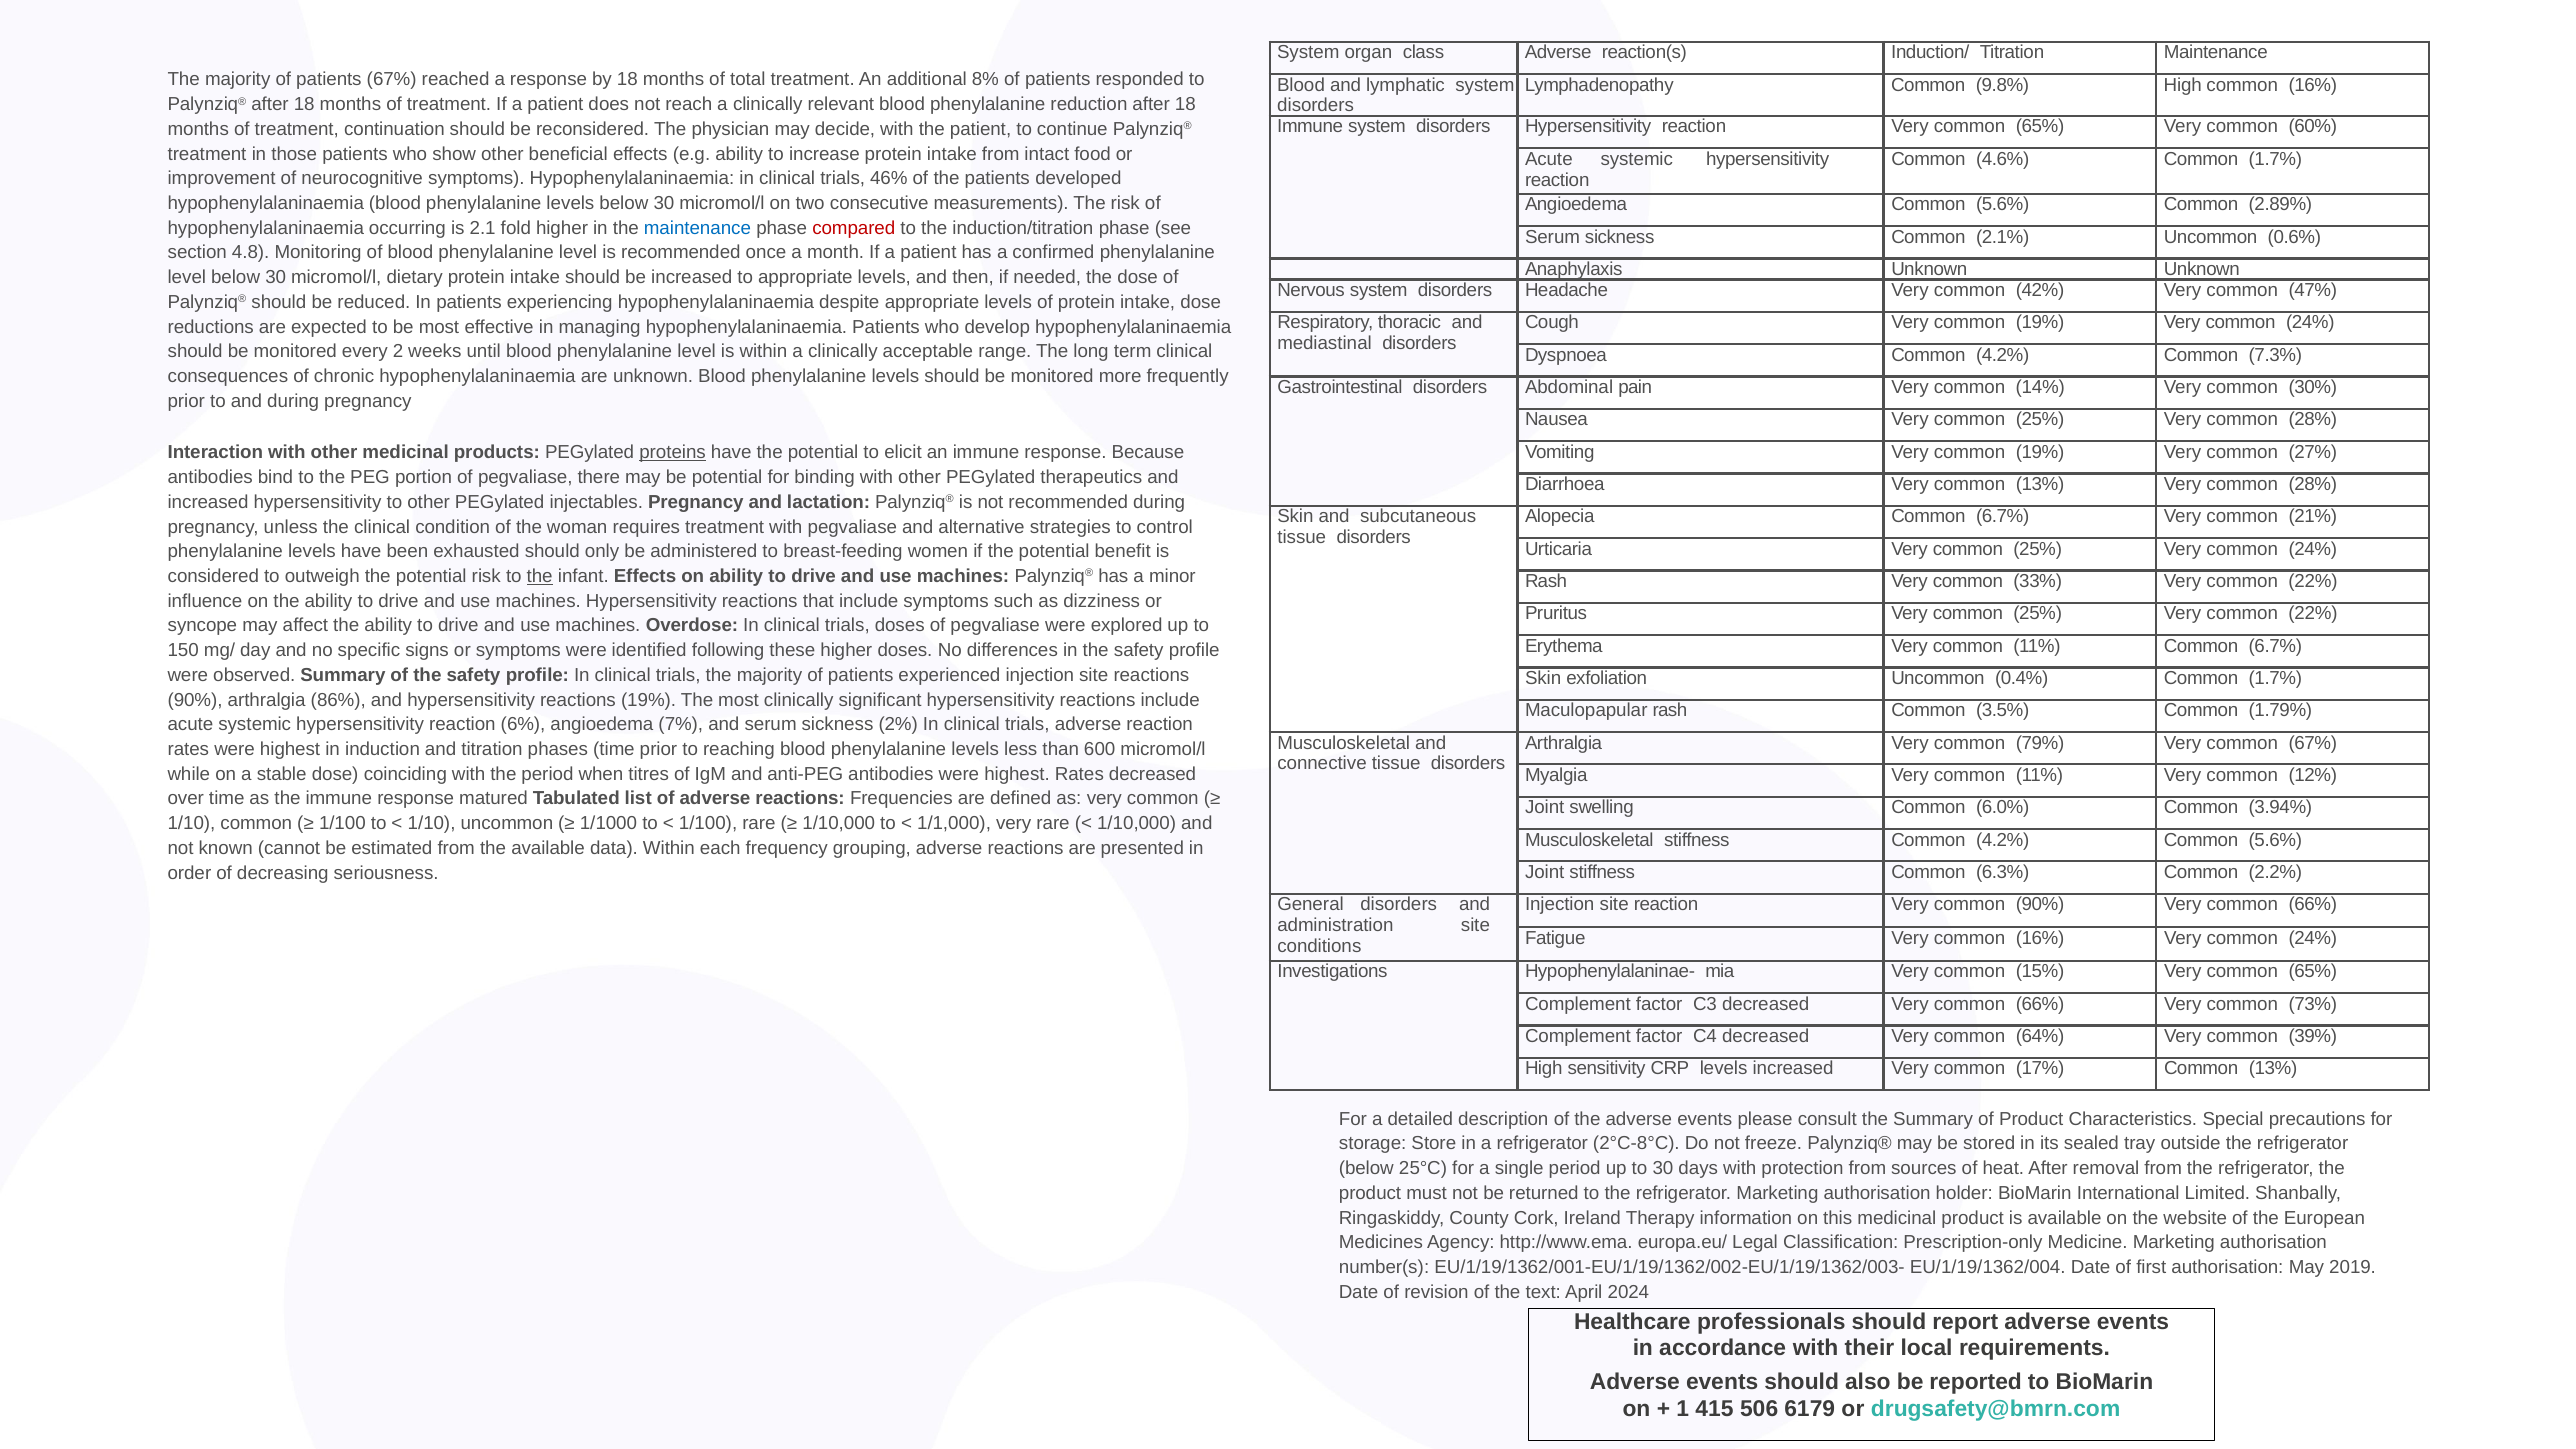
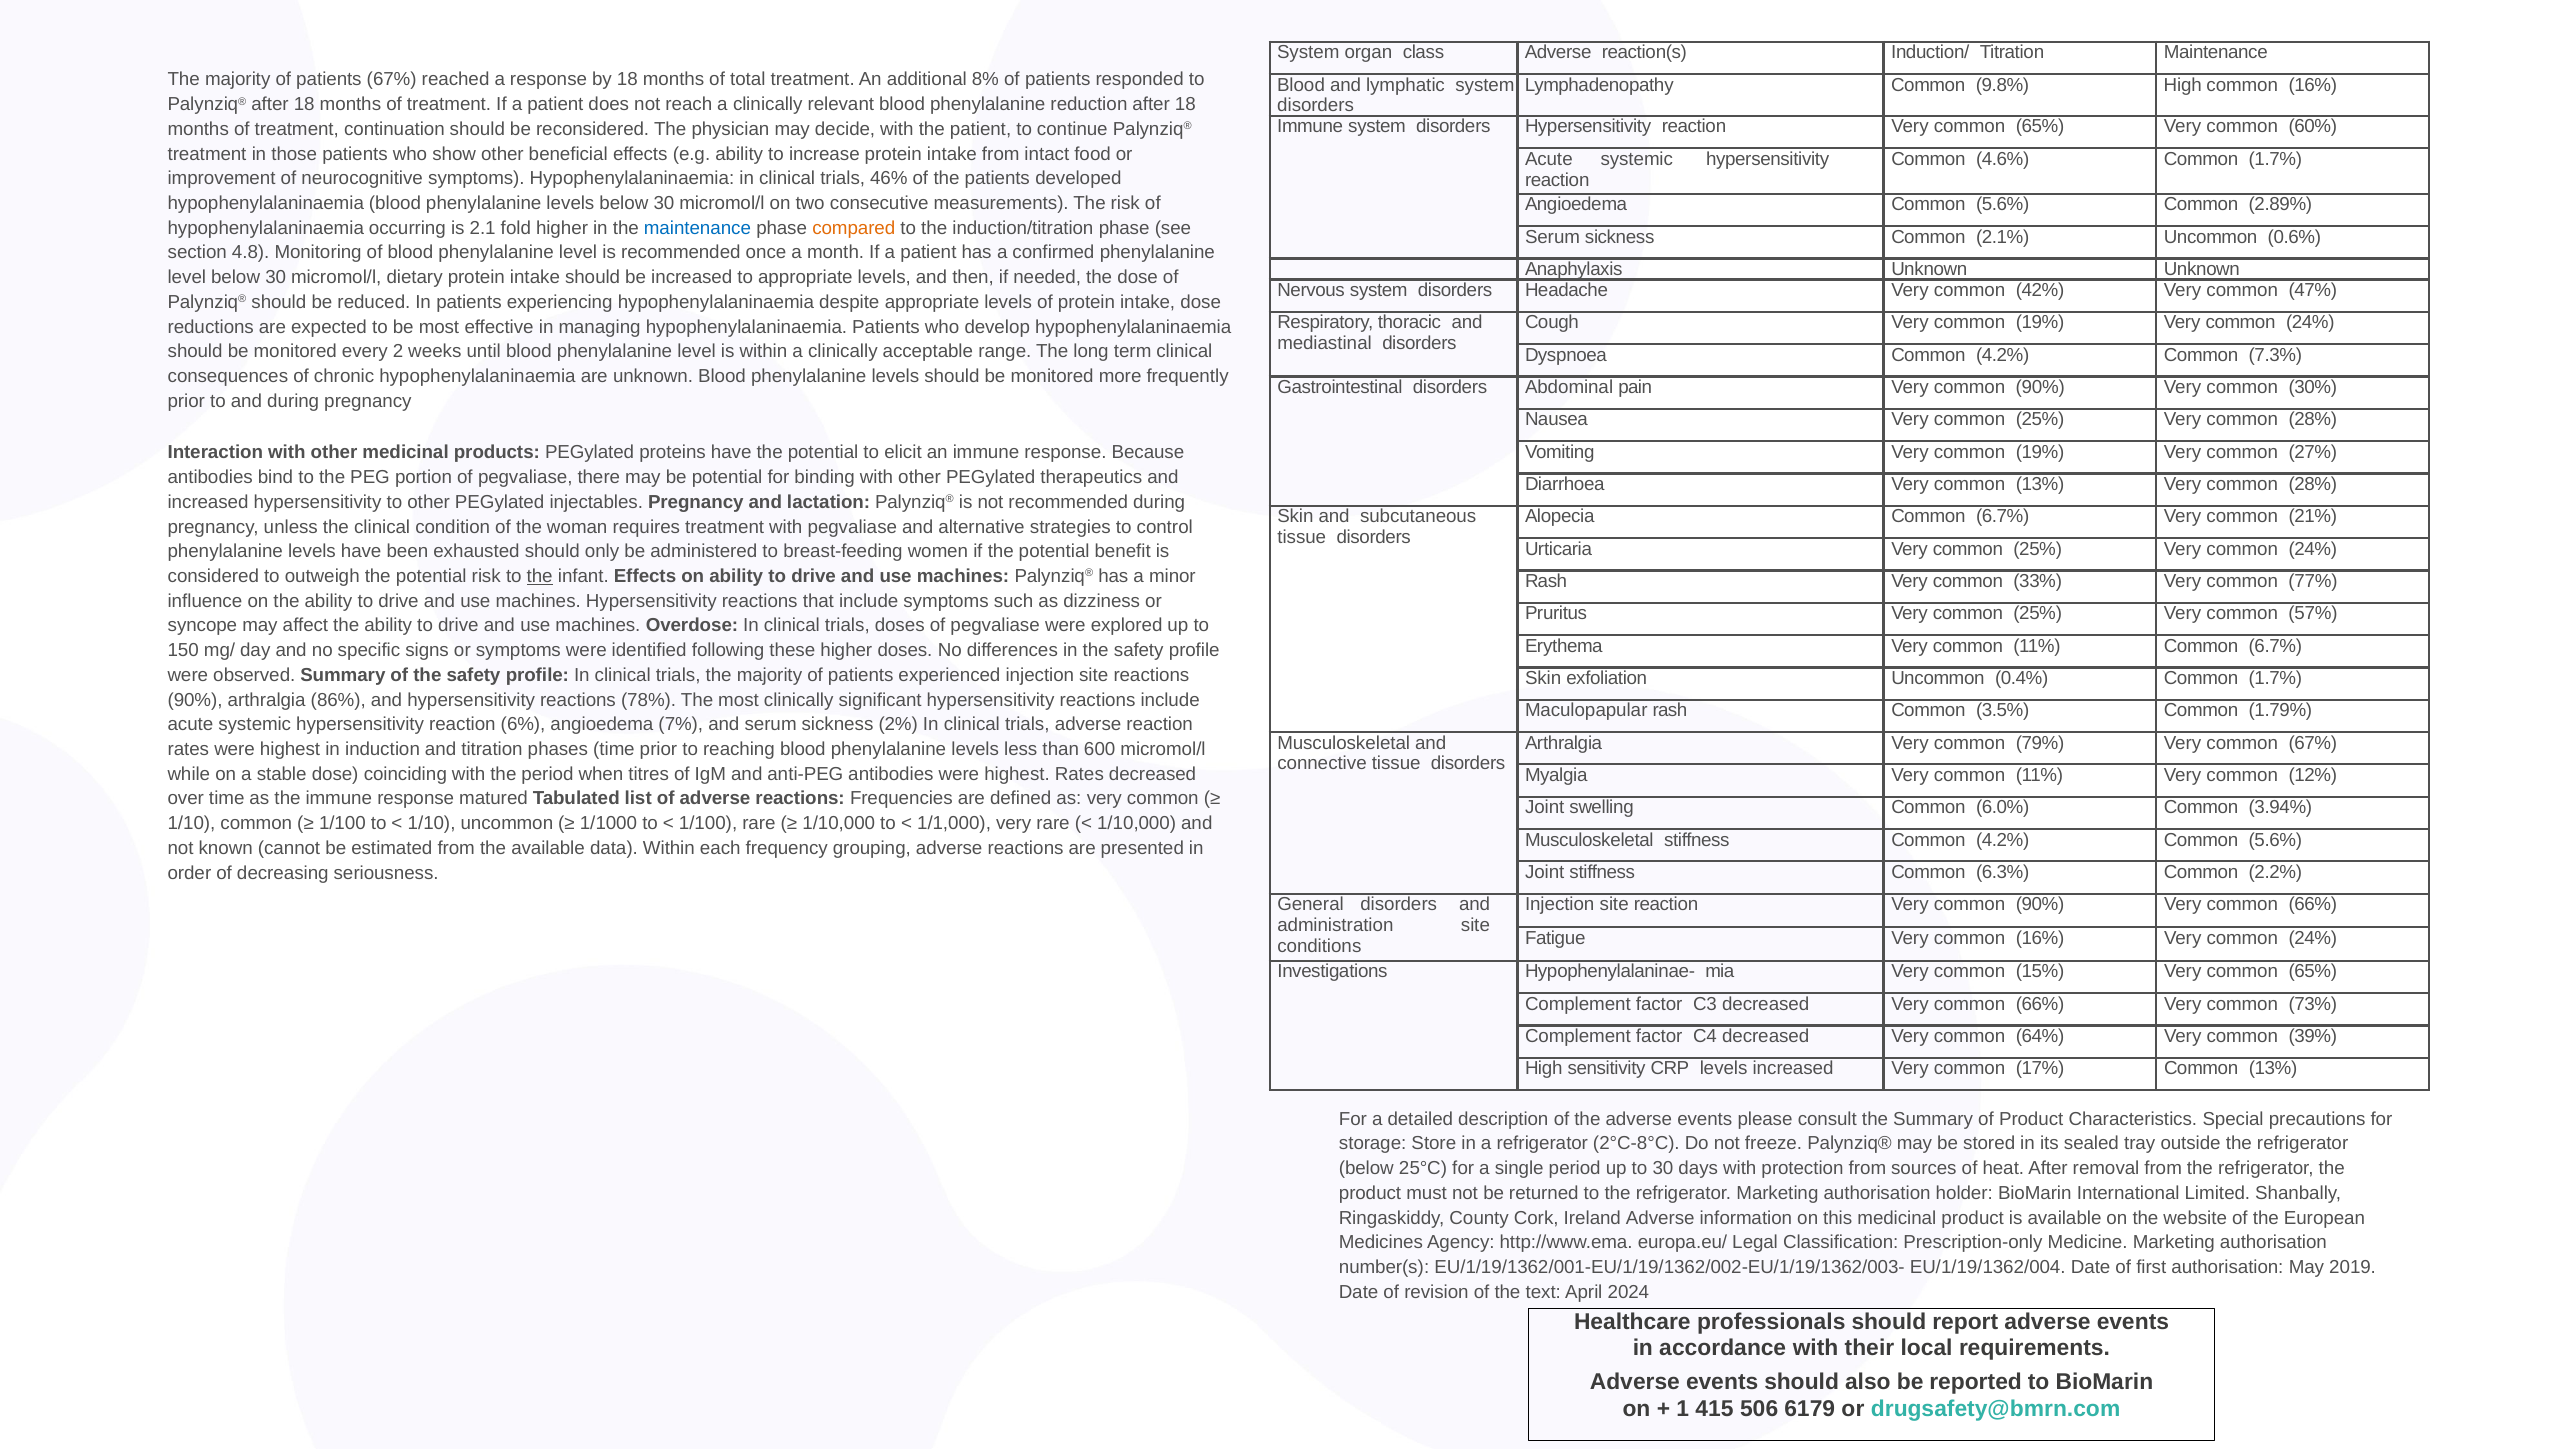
compared colour: red -> orange
pain Very common 14%: 14% -> 90%
proteins underline: present -> none
33% Very common 22%: 22% -> 77%
25% Very common 22%: 22% -> 57%
reactions 19%: 19% -> 78%
Ireland Therapy: Therapy -> Adverse
